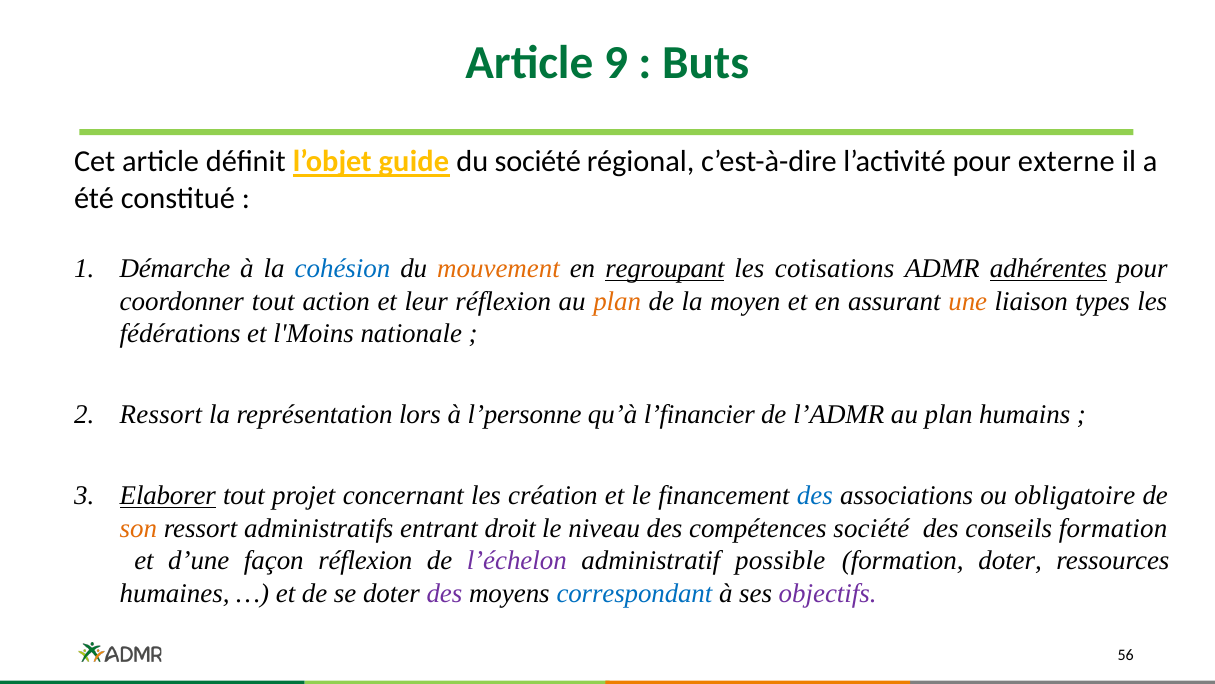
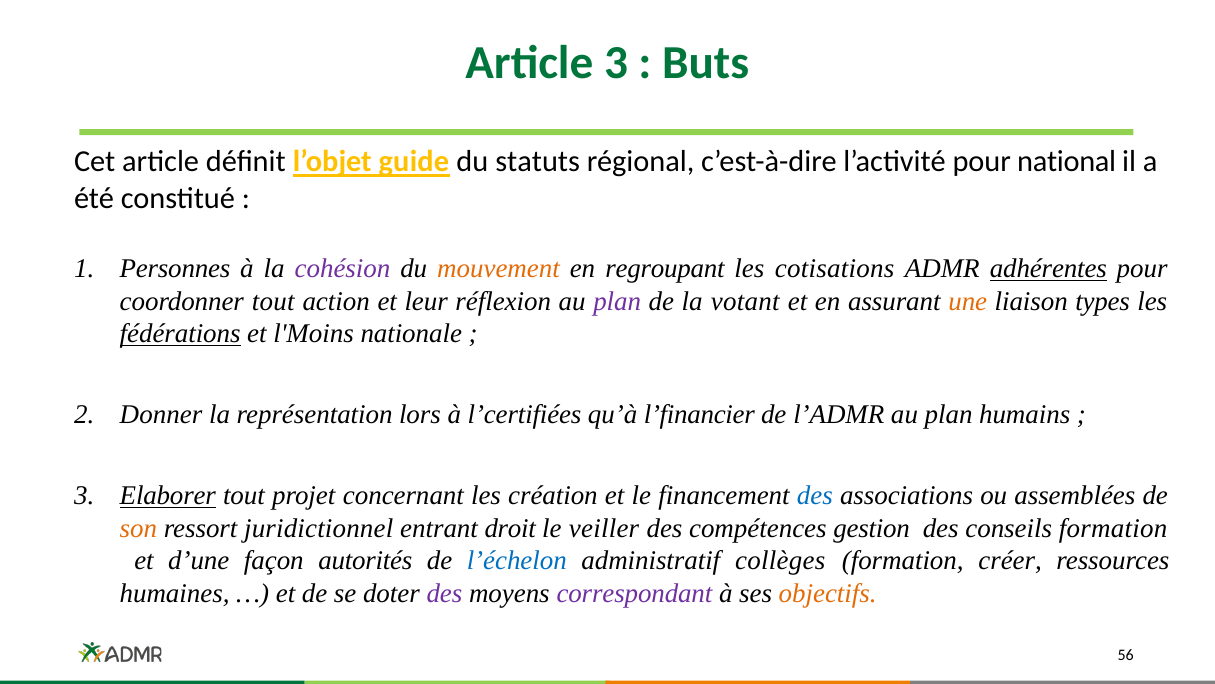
Article 9: 9 -> 3
du société: société -> statuts
externe: externe -> national
Démarche: Démarche -> Personnes
cohésion colour: blue -> purple
regroupant underline: present -> none
plan at (617, 301) colour: orange -> purple
moyen: moyen -> votant
fédérations underline: none -> present
2 Ressort: Ressort -> Donner
l’personne: l’personne -> l’certifiées
obligatoire: obligatoire -> assemblées
administratifs: administratifs -> juridictionnel
niveau: niveau -> veiller
compétences société: société -> gestion
façon réflexion: réflexion -> autorités
l’échelon colour: purple -> blue
possible: possible -> collèges
formation doter: doter -> créer
correspondant colour: blue -> purple
objectifs colour: purple -> orange
